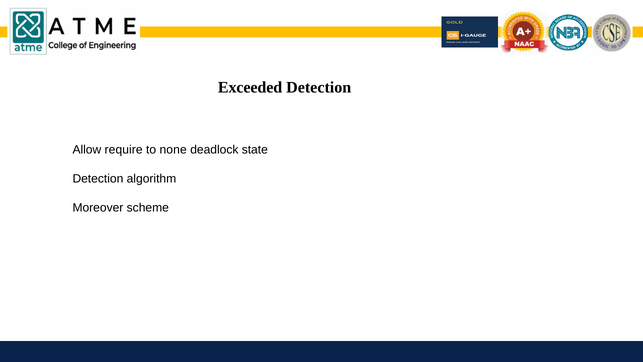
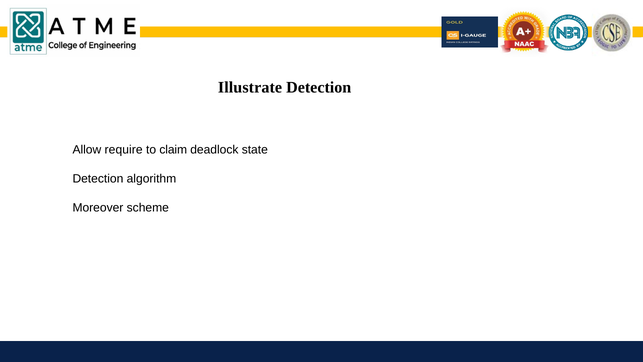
Exceeded: Exceeded -> Illustrate
none: none -> claim
